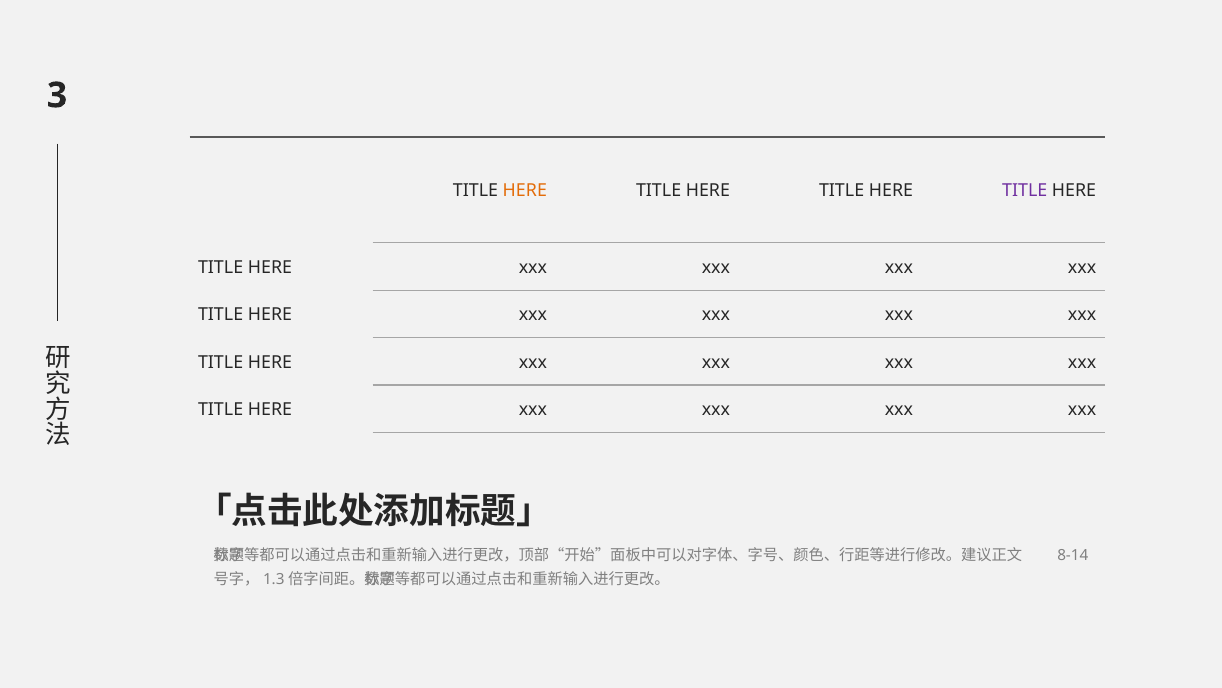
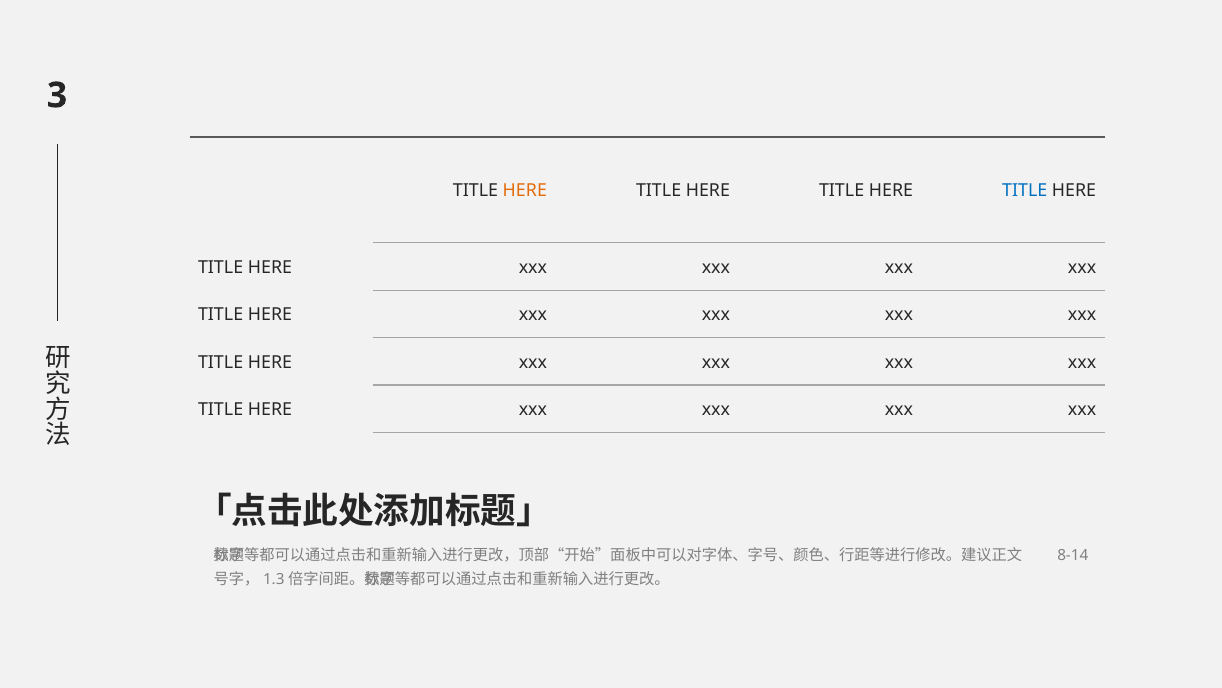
TITLE at (1025, 191) colour: purple -> blue
